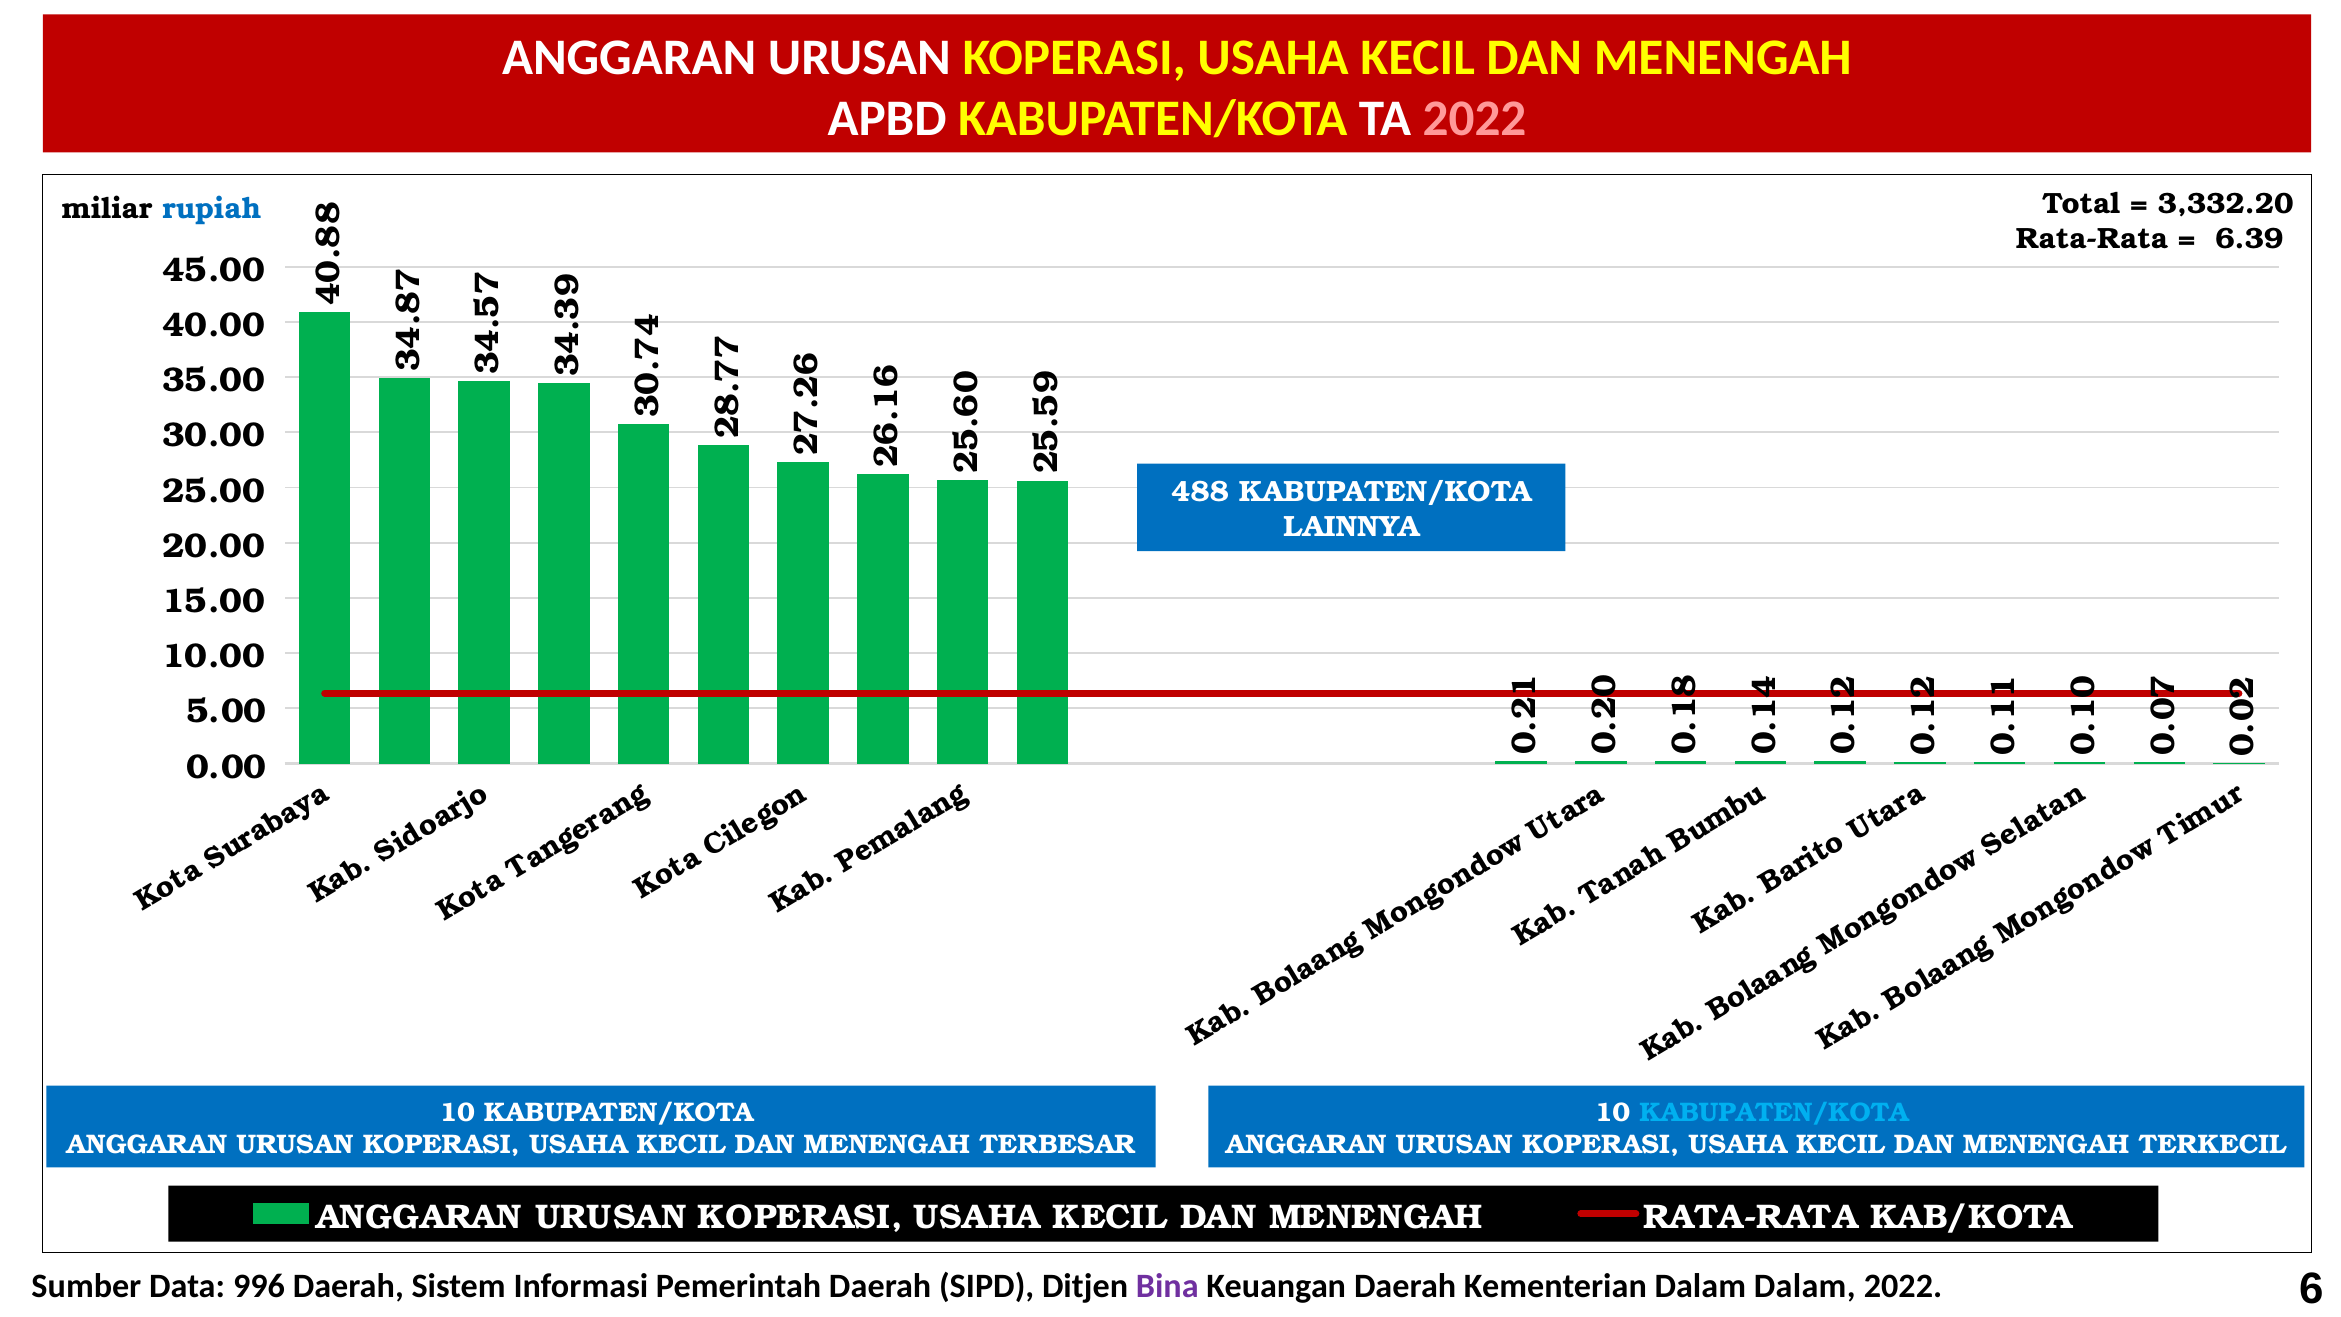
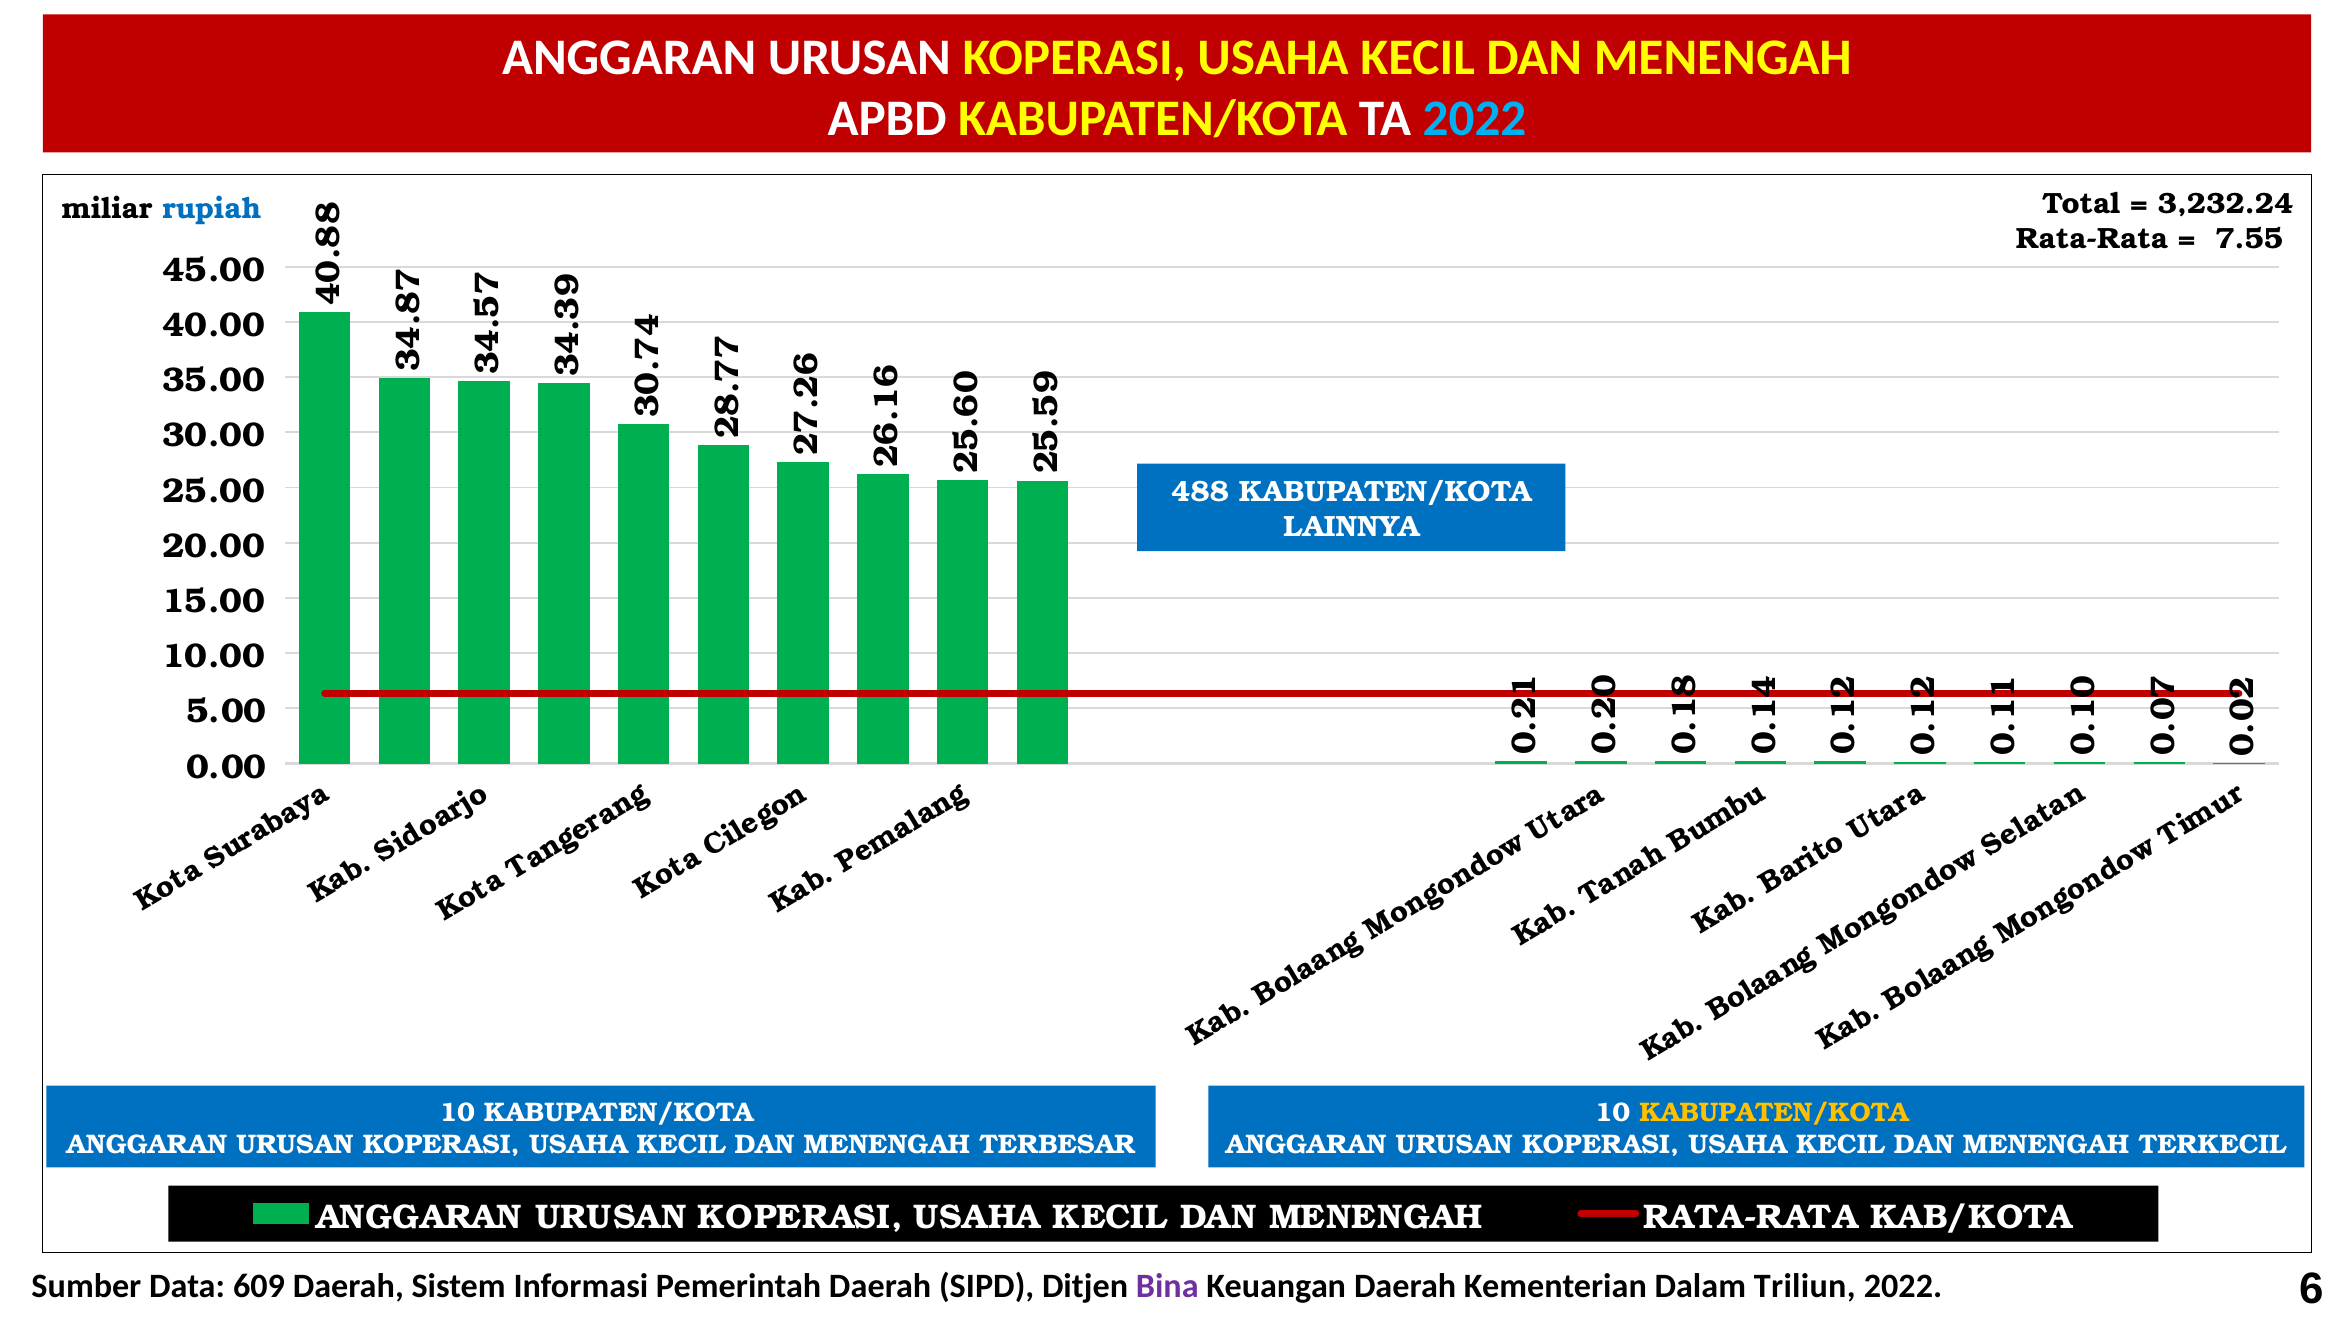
2022 at (1475, 119) colour: pink -> light blue
3,332.20: 3,332.20 -> 3,232.24
6.39: 6.39 -> 7.55
KABUPATEN/KOTA at (1774, 1112) colour: light blue -> yellow
996: 996 -> 609
Dalam Dalam: Dalam -> Triliun
